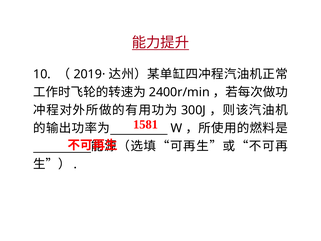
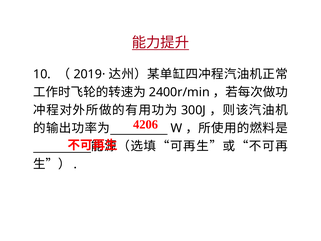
1581: 1581 -> 4206
